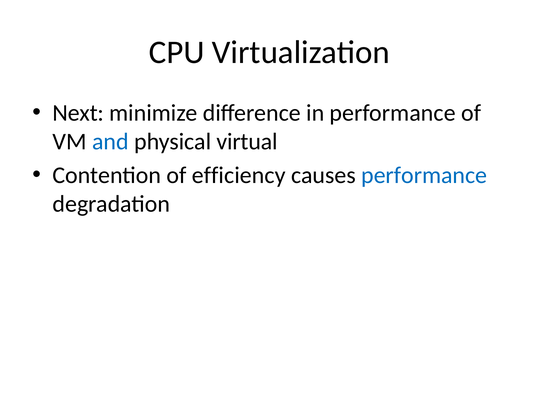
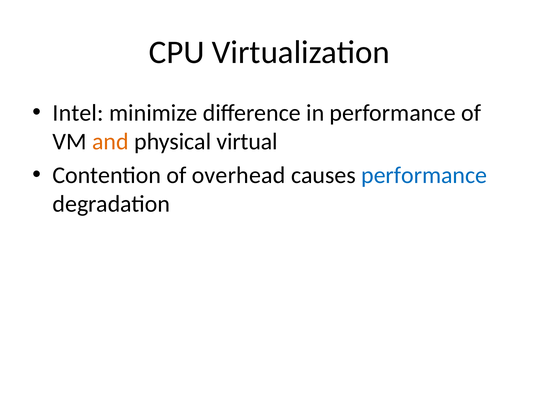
Next: Next -> Intel
and colour: blue -> orange
efficiency: efficiency -> overhead
